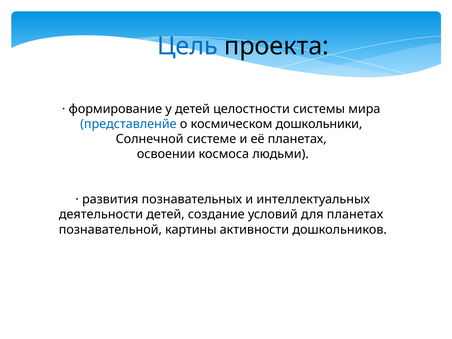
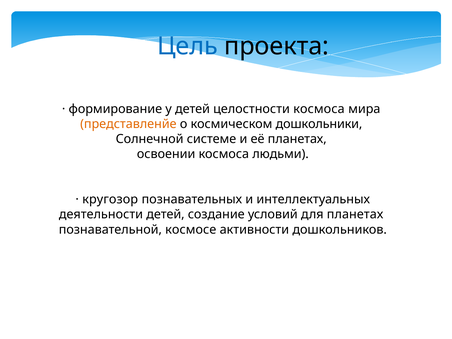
целостности системы: системы -> космоса
представленйе colour: blue -> orange
развития: развития -> кругозор
картины: картины -> космосе
